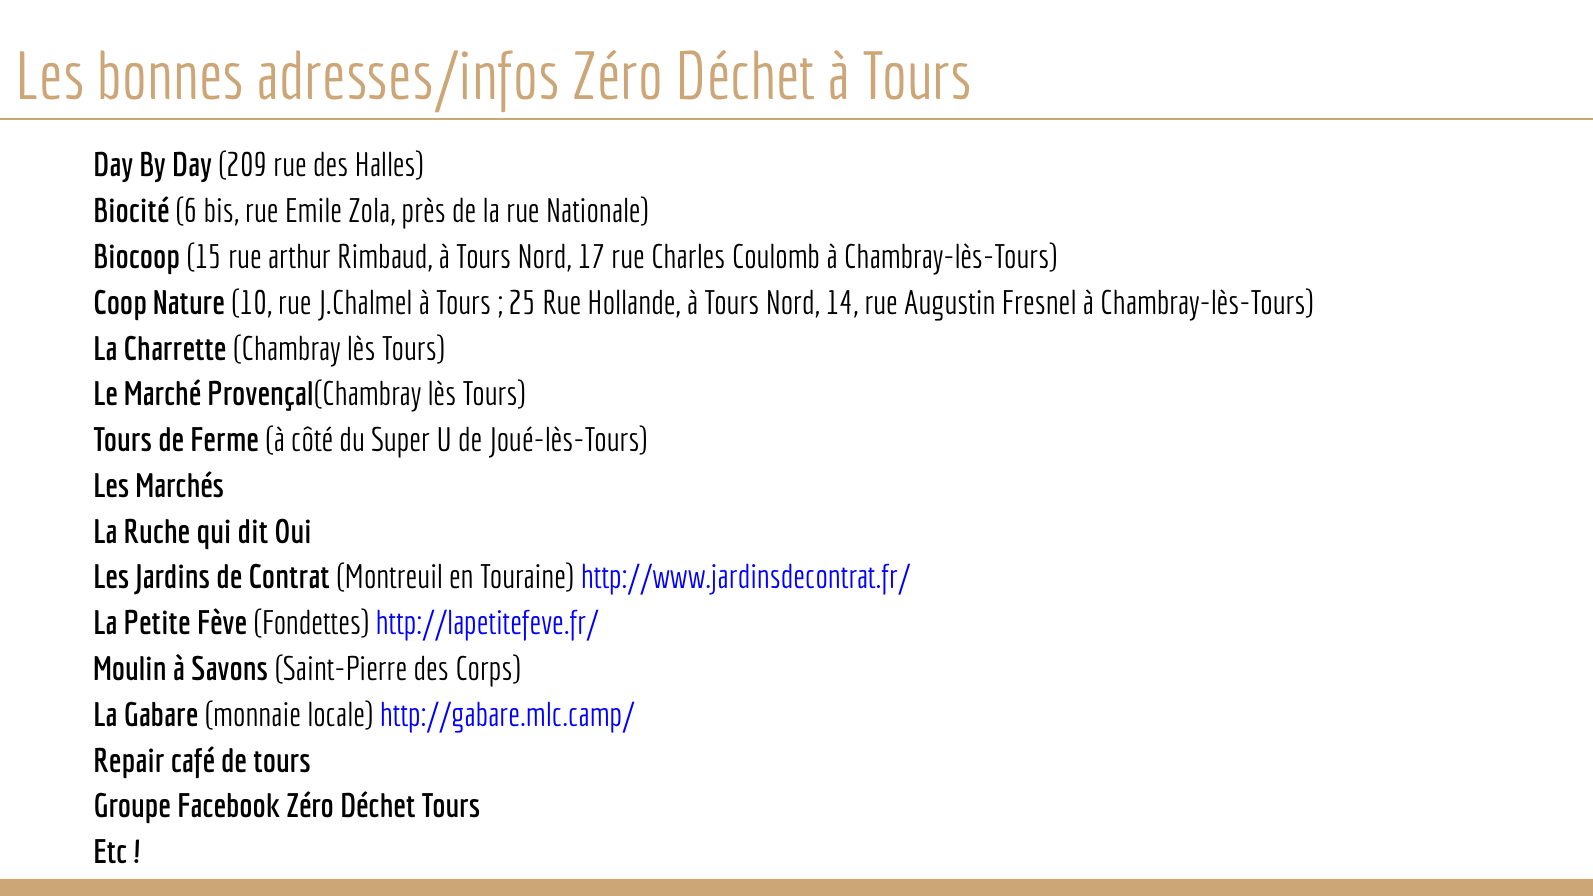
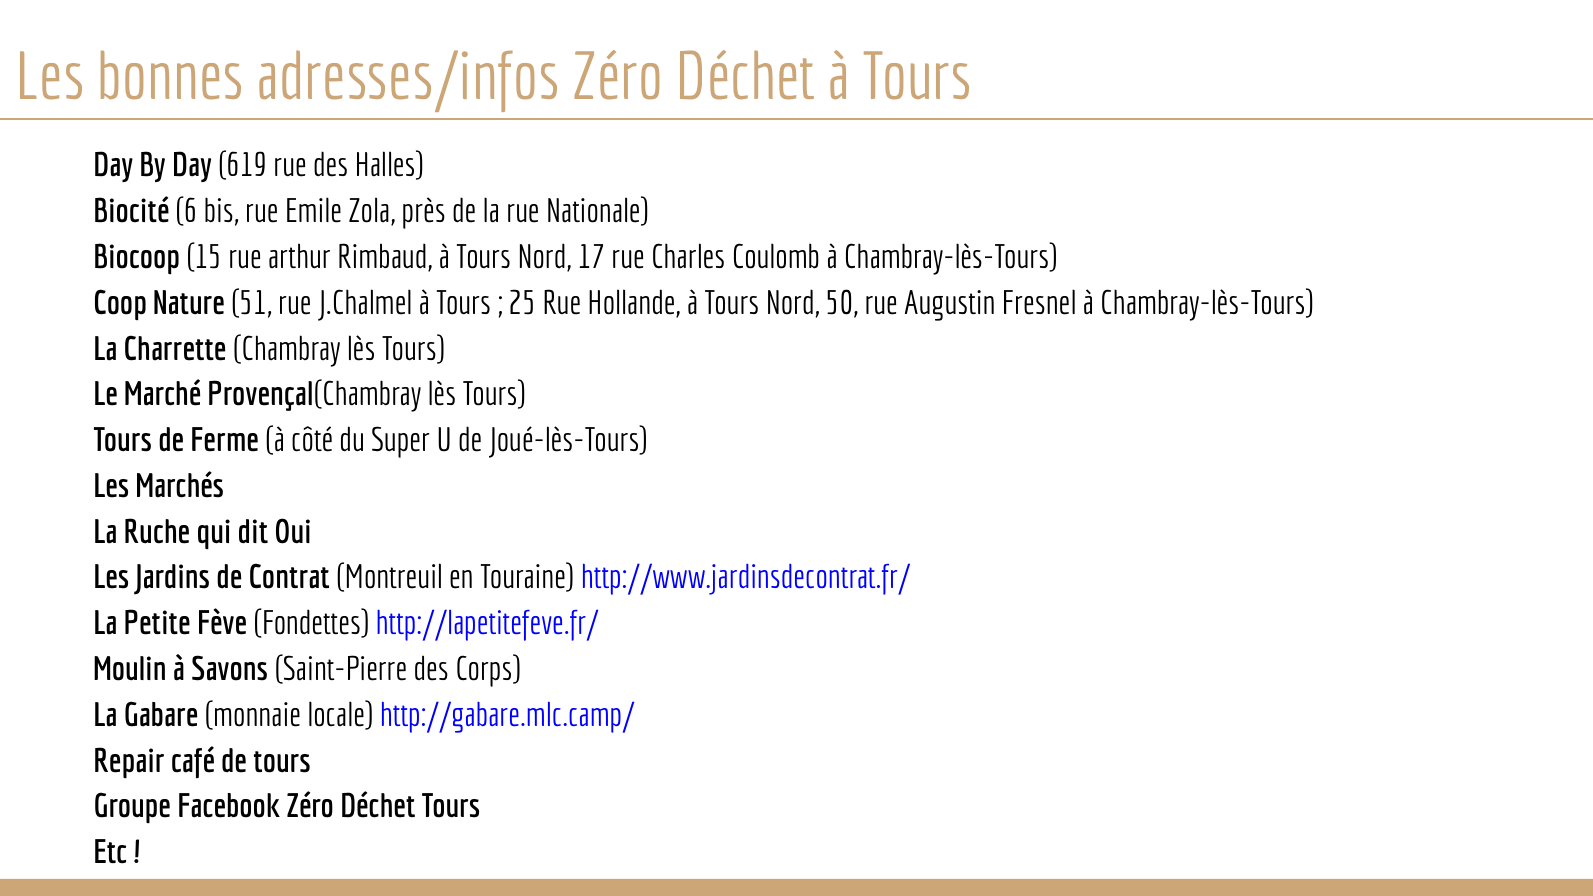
209: 209 -> 619
10: 10 -> 51
14: 14 -> 50
